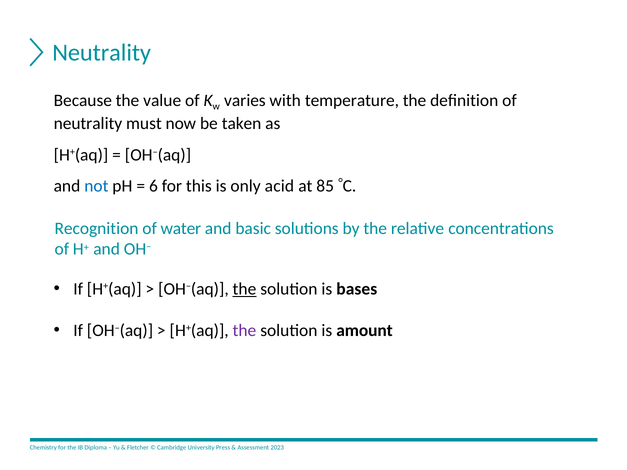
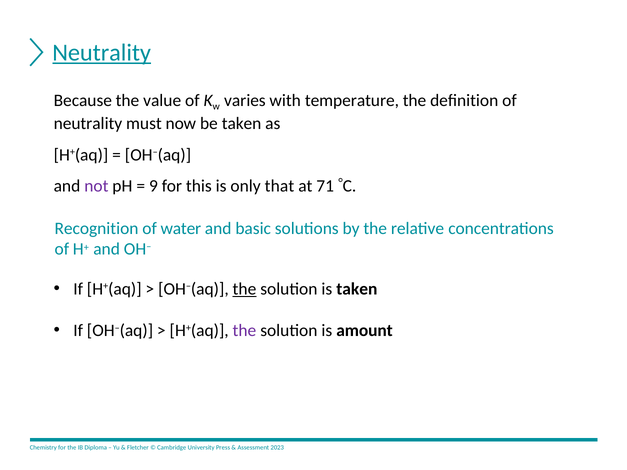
Neutrality at (102, 53) underline: none -> present
not colour: blue -> purple
6: 6 -> 9
acid: acid -> that
85: 85 -> 71
is bases: bases -> taken
